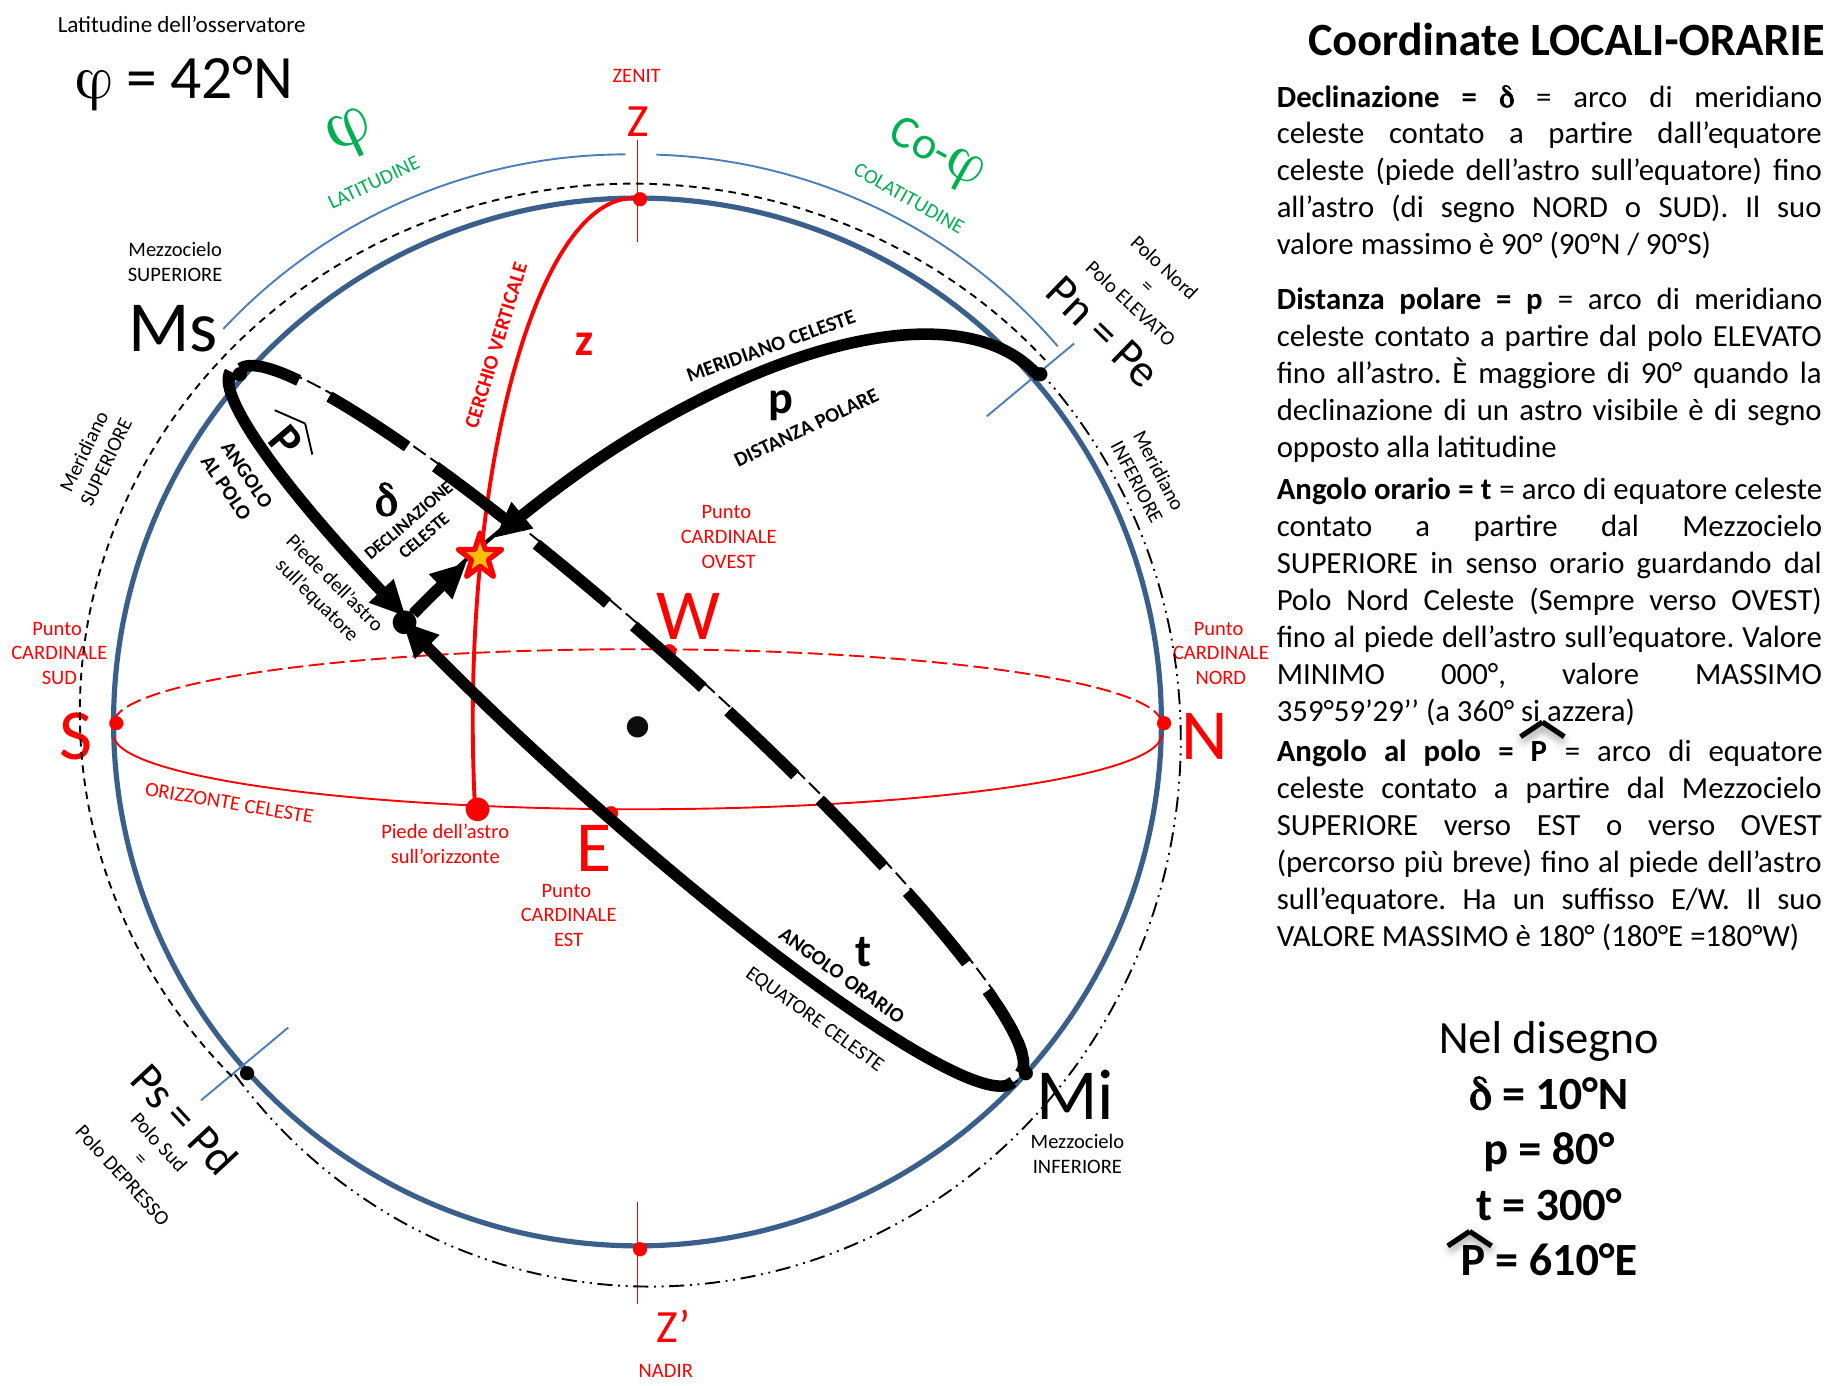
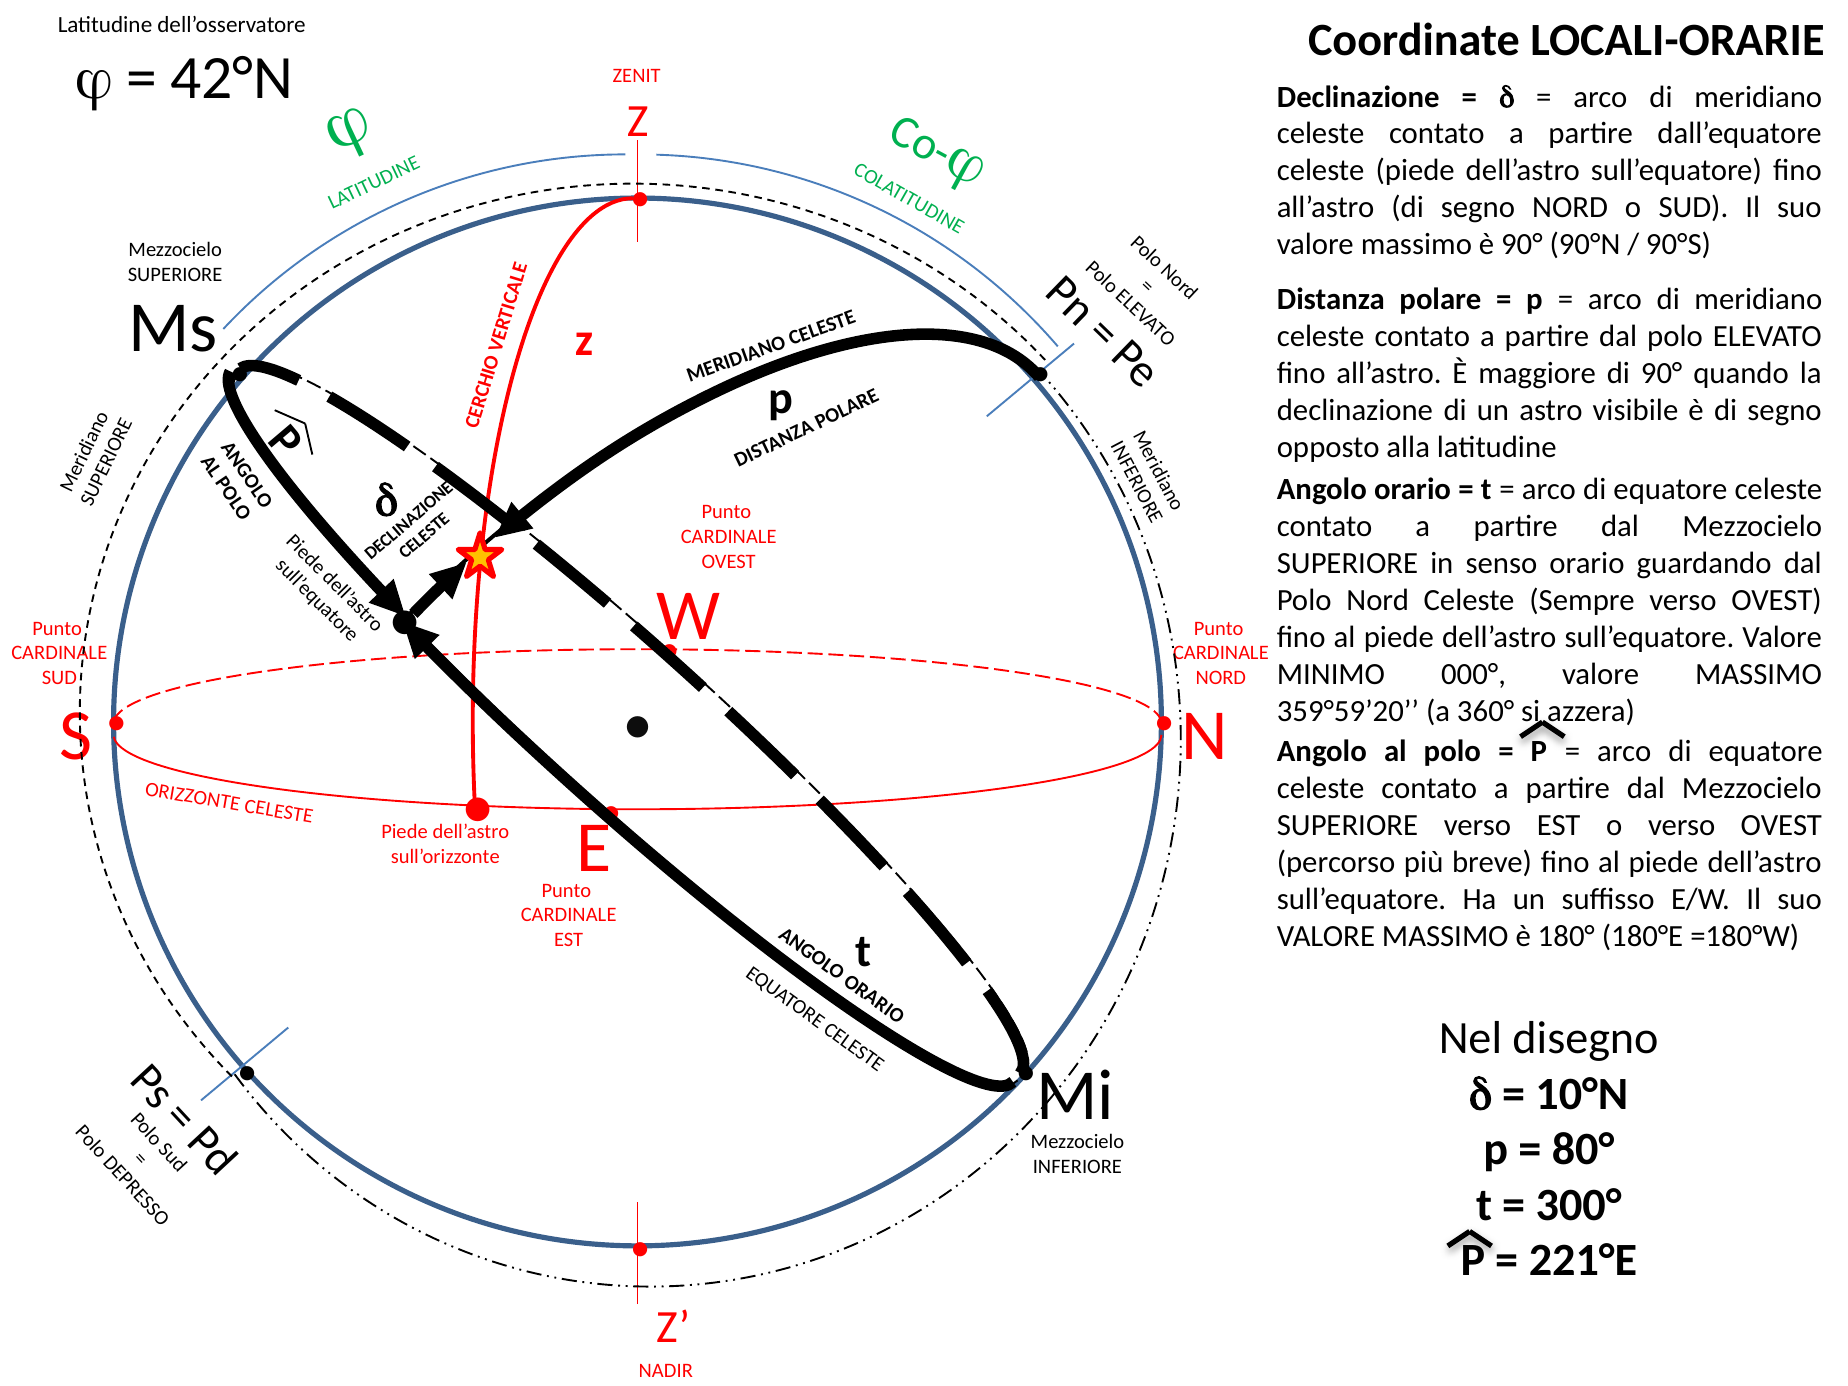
359°59’29: 359°59’29 -> 359°59’20
610°E: 610°E -> 221°E
